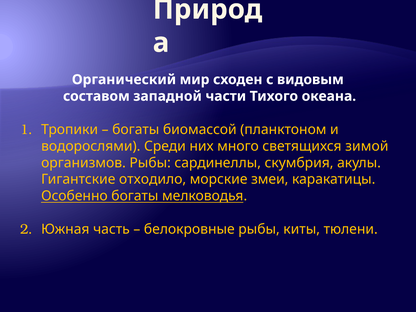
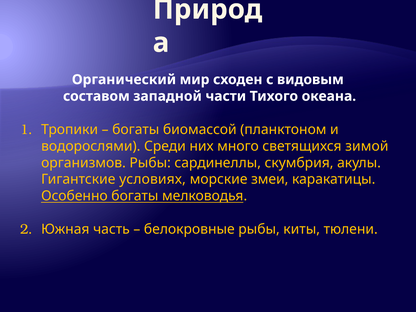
отходило: отходило -> условиях
